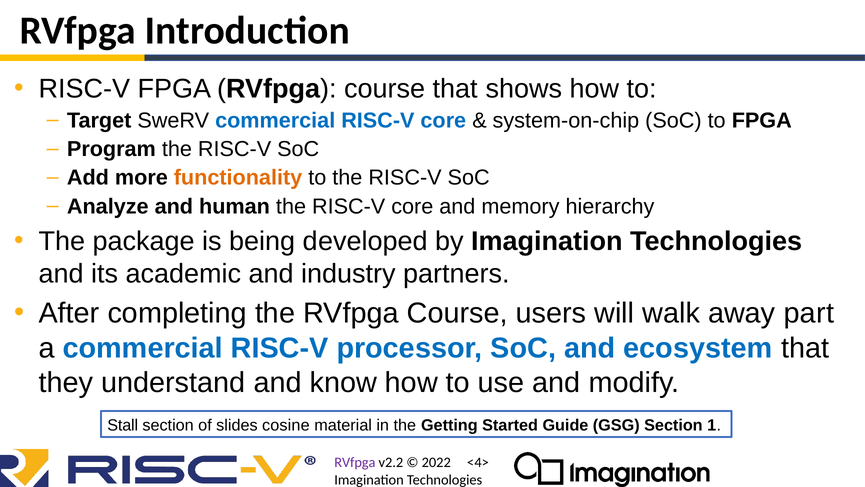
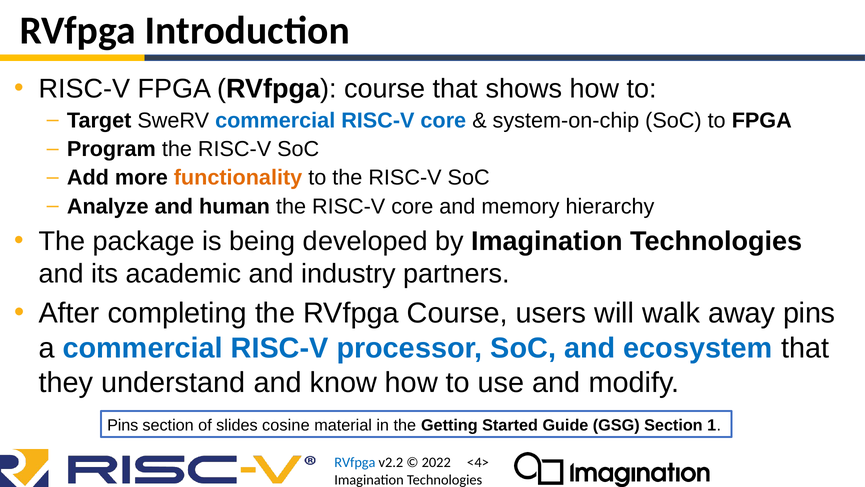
away part: part -> pins
Stall at (123, 425): Stall -> Pins
RVfpga at (355, 462) colour: purple -> blue
